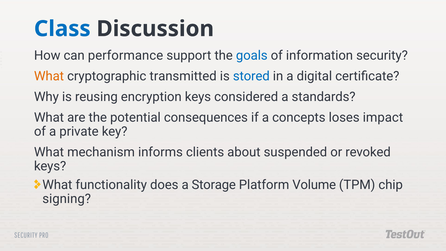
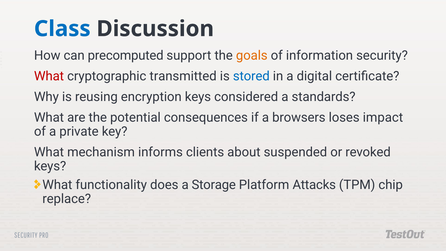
performance: performance -> precomputed
goals colour: blue -> orange
What at (49, 76) colour: orange -> red
concepts: concepts -> browsers
Volume: Volume -> Attacks
signing: signing -> replace
